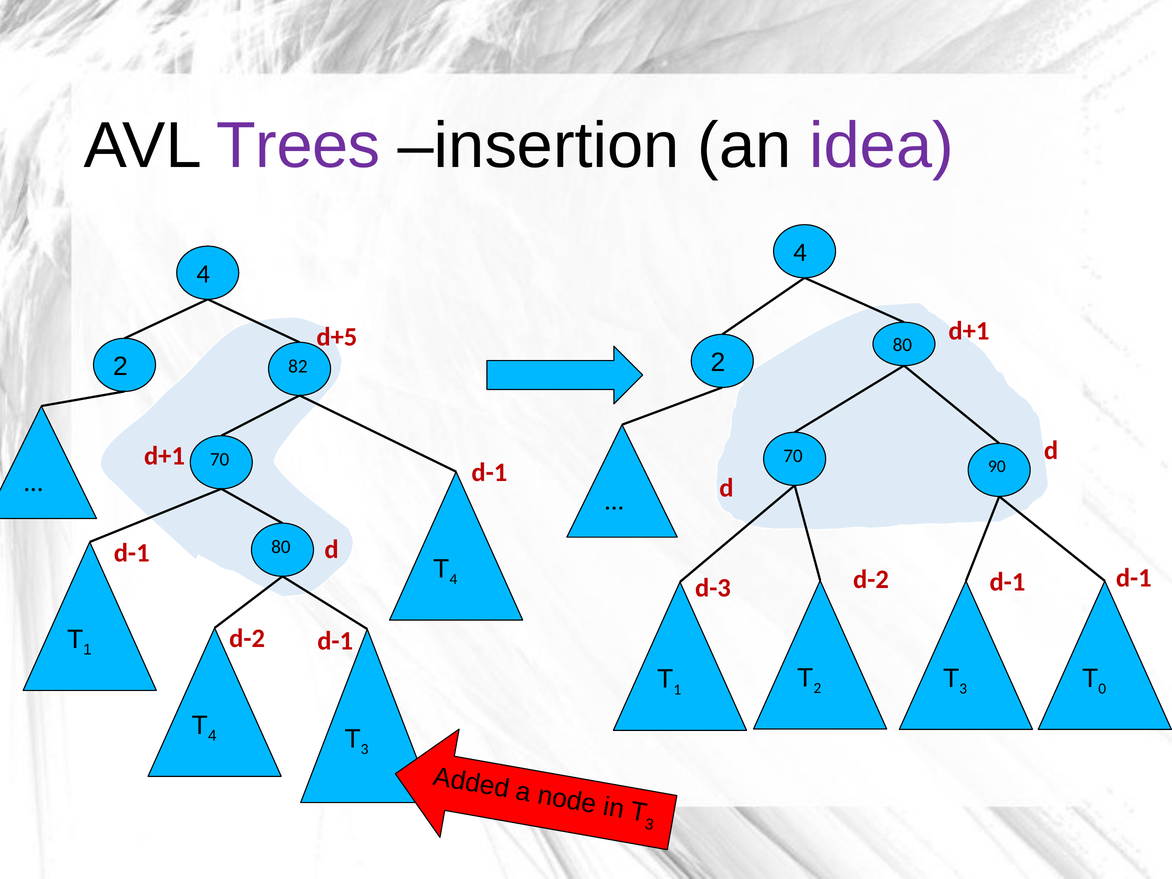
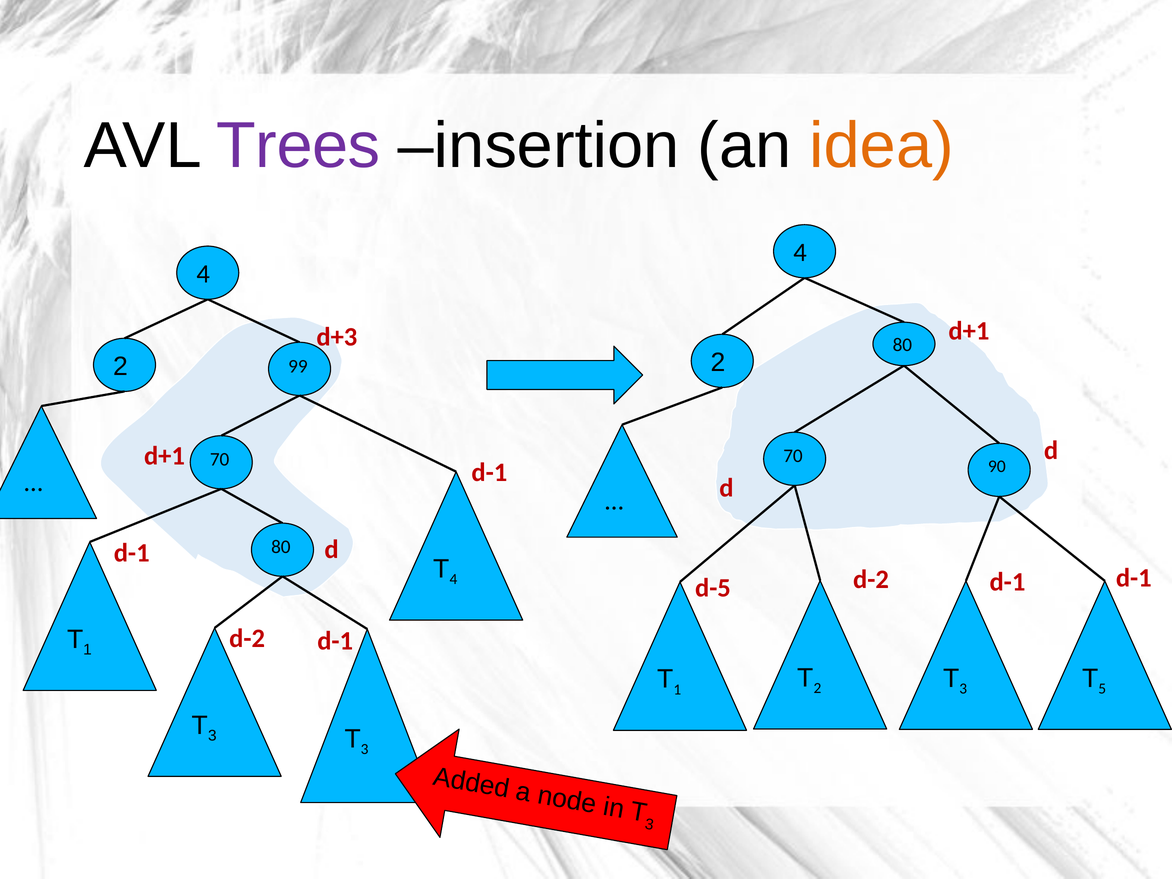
idea colour: purple -> orange
d+5: d+5 -> d+3
82: 82 -> 99
d-3: d-3 -> d-5
0: 0 -> 5
4 at (212, 735): 4 -> 3
